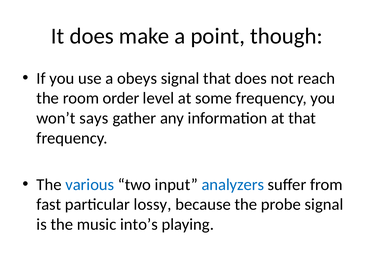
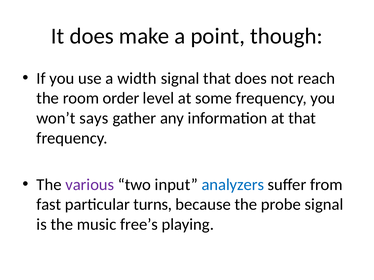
obeys: obeys -> width
various colour: blue -> purple
lossy: lossy -> turns
into’s: into’s -> free’s
